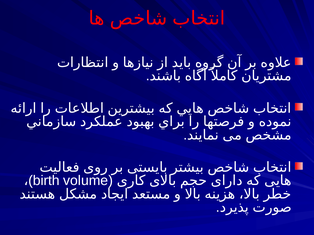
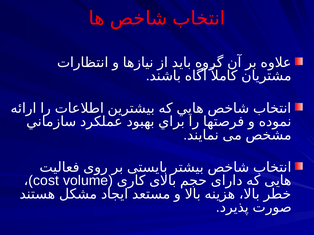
birth: birth -> cost
